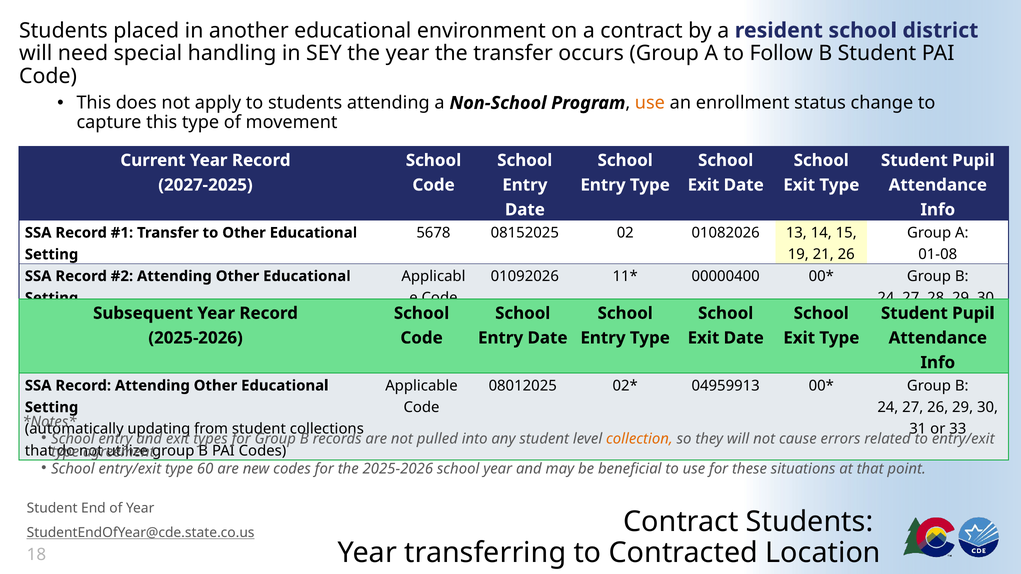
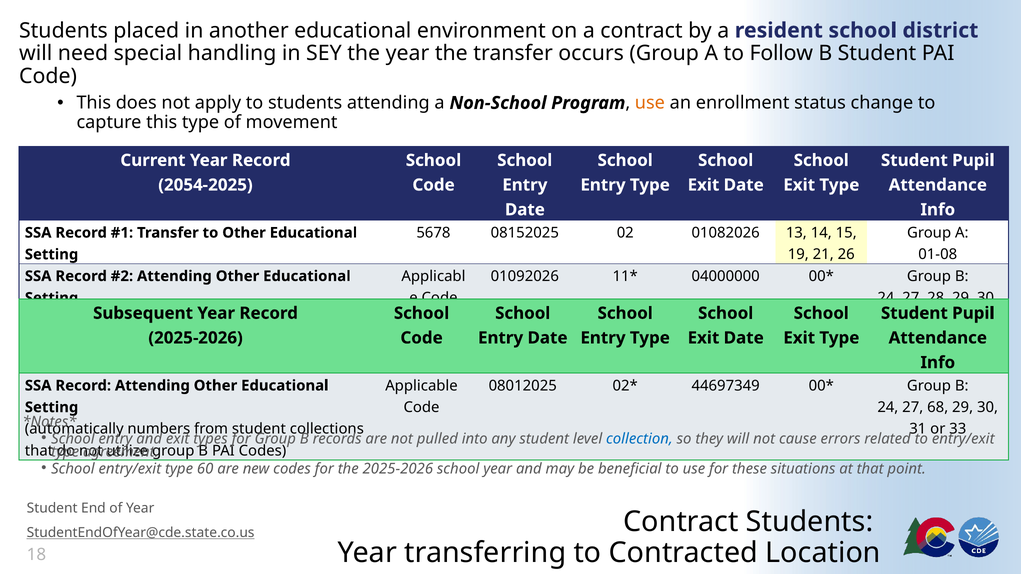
2027-2025: 2027-2025 -> 2054-2025
00000400: 00000400 -> 04000000
04959913: 04959913 -> 44697349
27 26: 26 -> 68
updating: updating -> numbers
collection colour: orange -> blue
